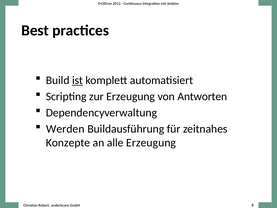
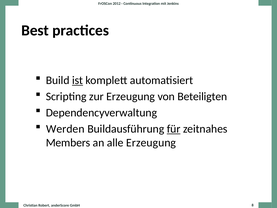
Antworten: Antworten -> Beteiligten
für underline: none -> present
Konzepte: Konzepte -> Members
